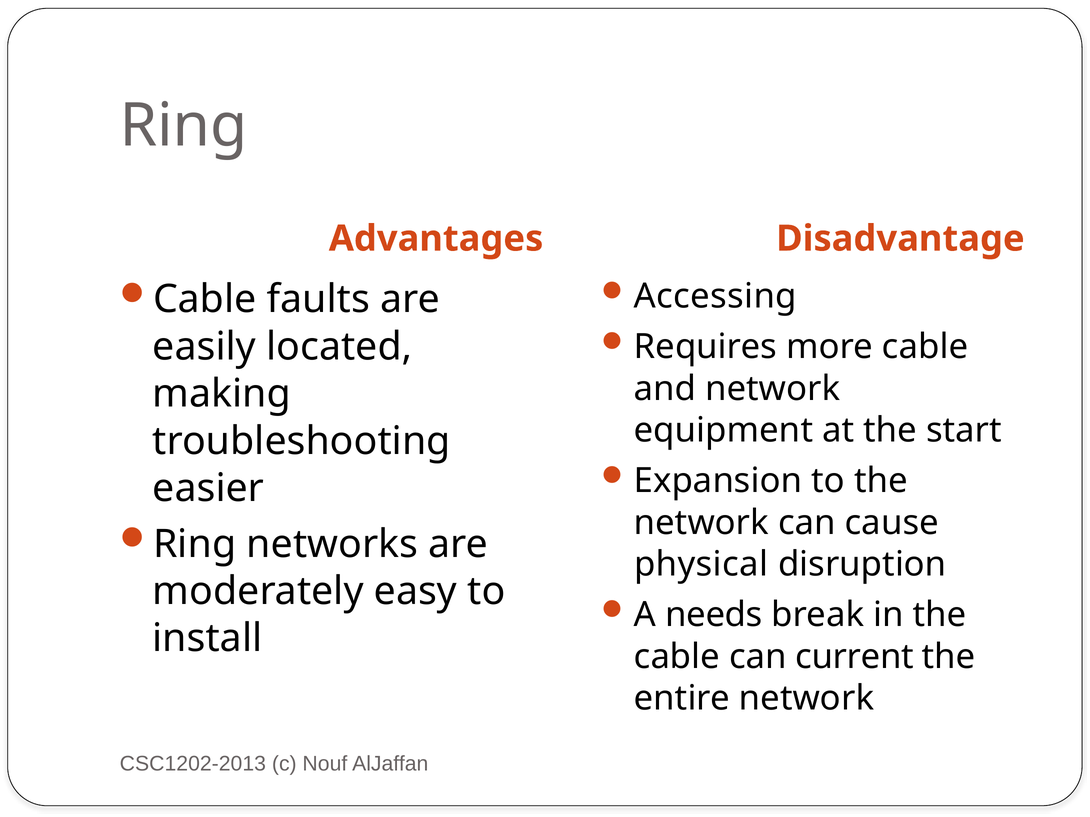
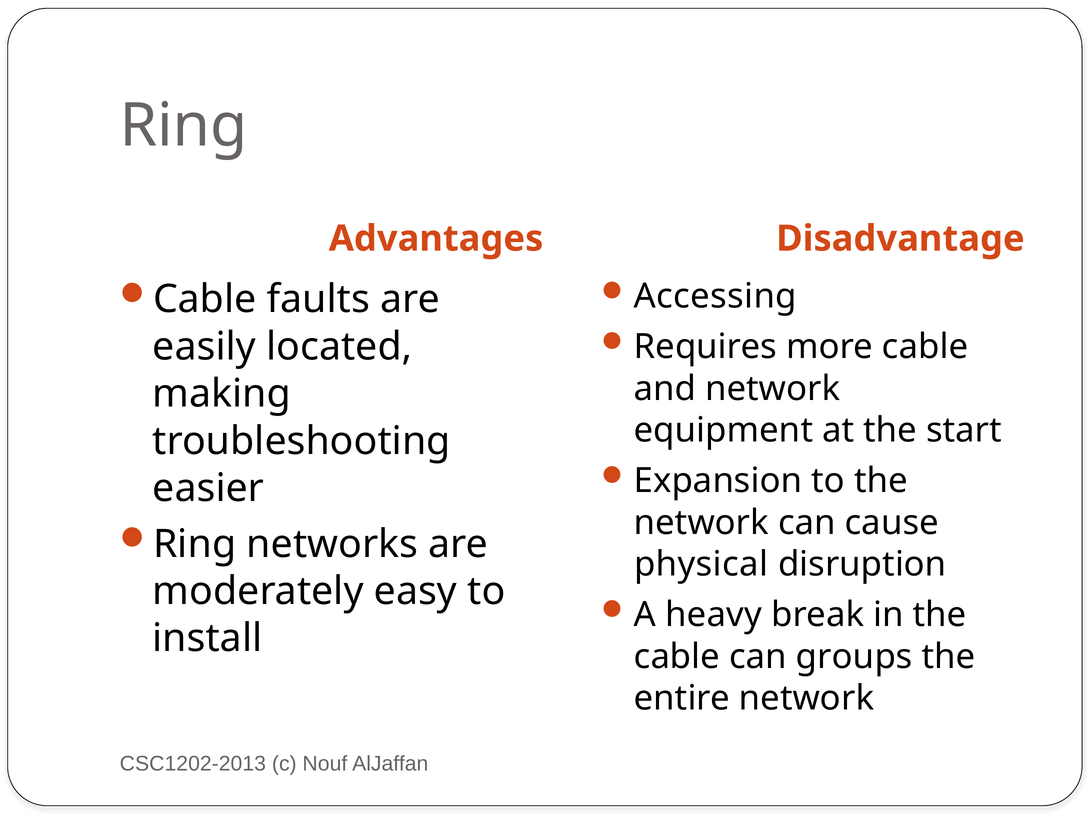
needs: needs -> heavy
current: current -> groups
